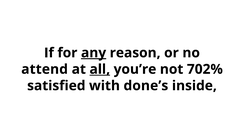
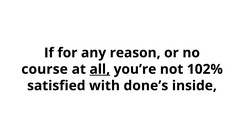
any underline: present -> none
attend: attend -> course
702%: 702% -> 102%
